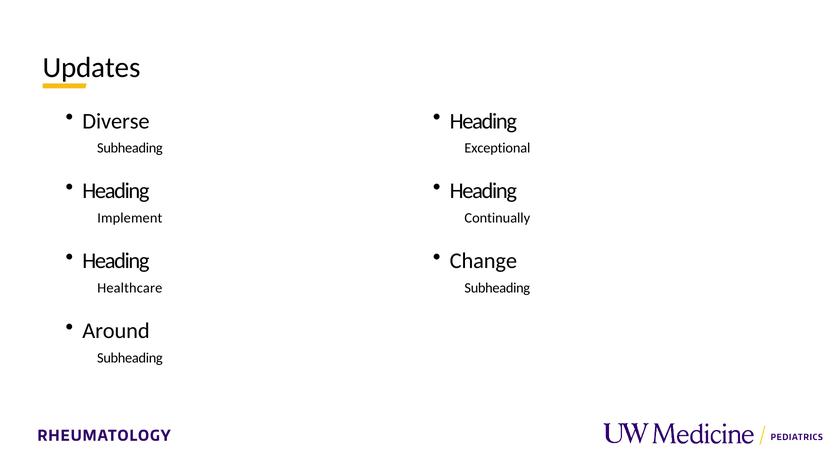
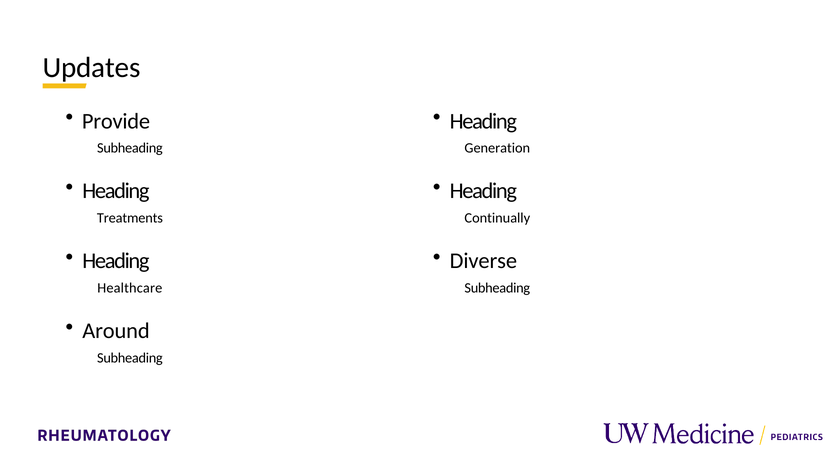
Diverse: Diverse -> Provide
Exceptional: Exceptional -> Generation
Implement: Implement -> Treatments
Change: Change -> Diverse
